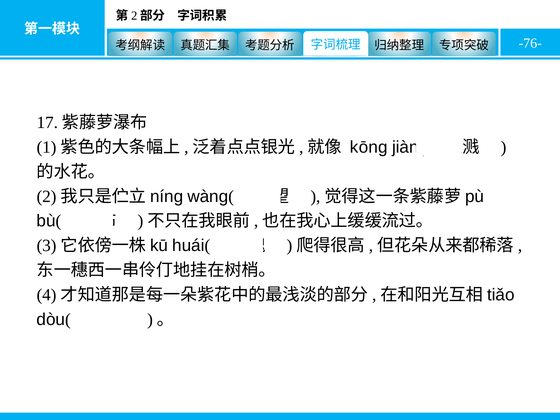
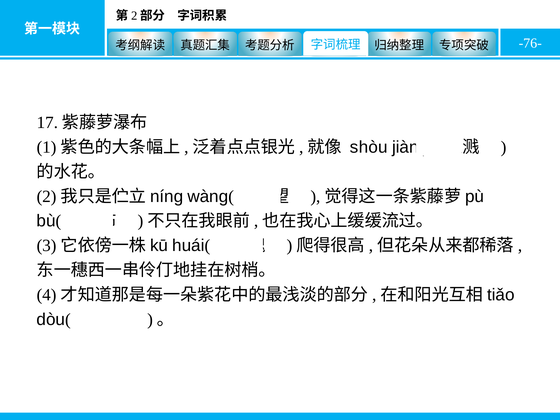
kōng: kōng -> shòu
